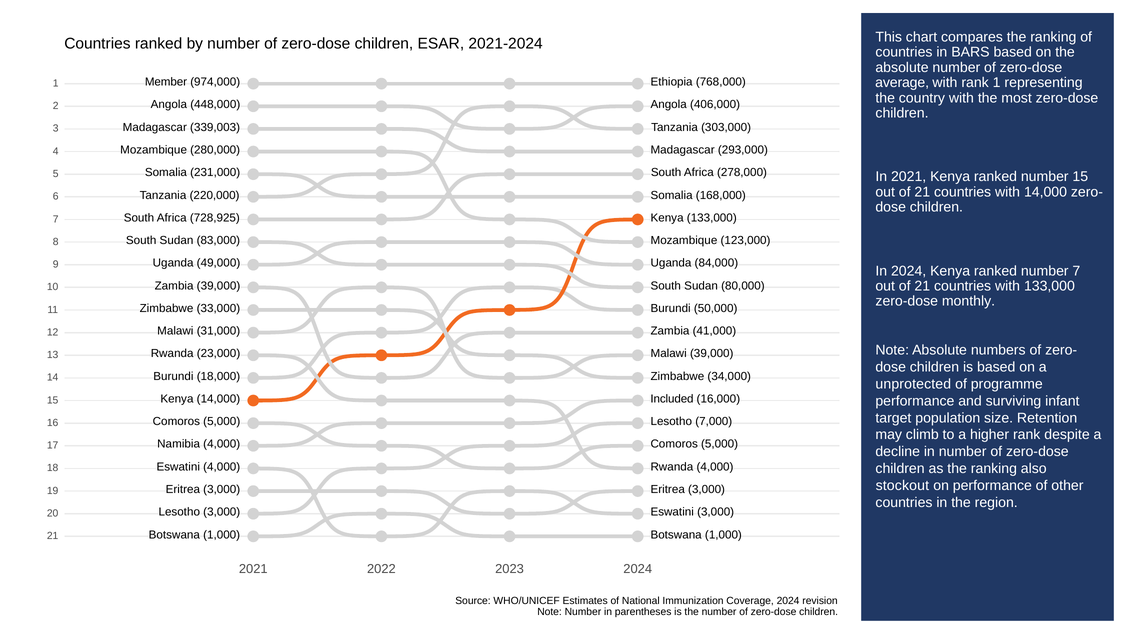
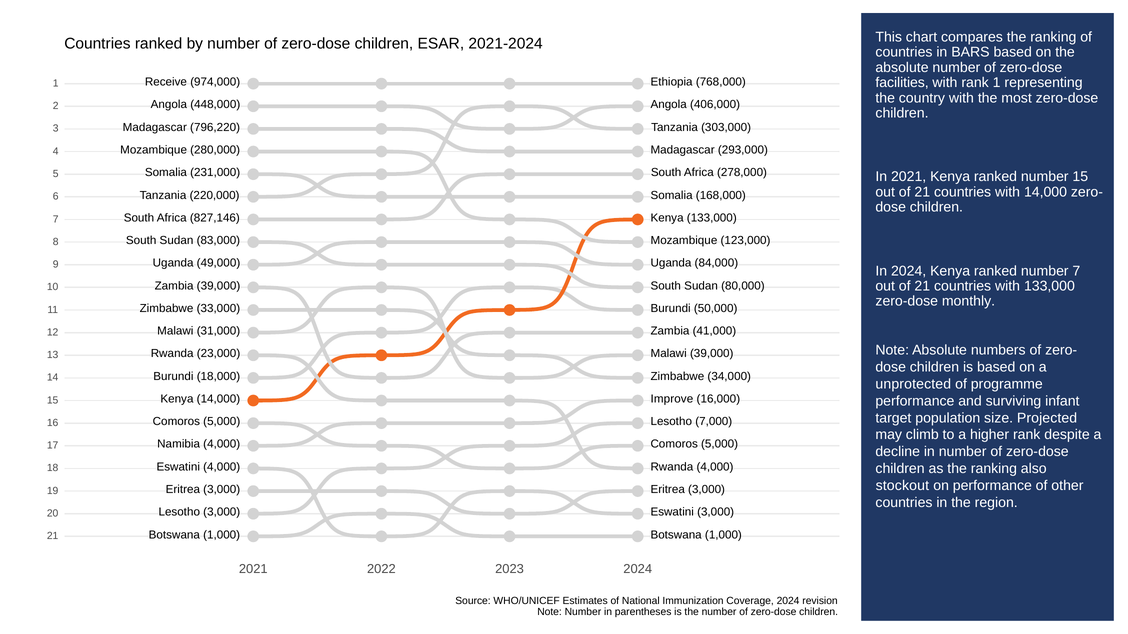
average: average -> facilities
Member: Member -> Receive
339,003: 339,003 -> 796,220
728,925: 728,925 -> 827,146
Included: Included -> Improve
Retention: Retention -> Projected
